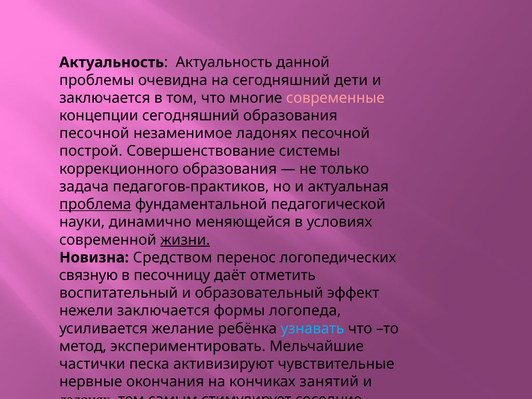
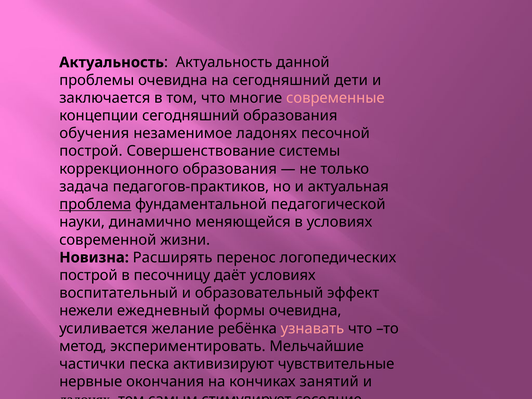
песочной at (94, 133): песочной -> обучения
жизни underline: present -> none
Средством: Средством -> Расширять
связную at (88, 275): связную -> построй
даёт отметить: отметить -> условиях
нежели заключается: заключается -> ежедневный
формы логопеда: логопеда -> очевидна
узнавать colour: light blue -> pink
